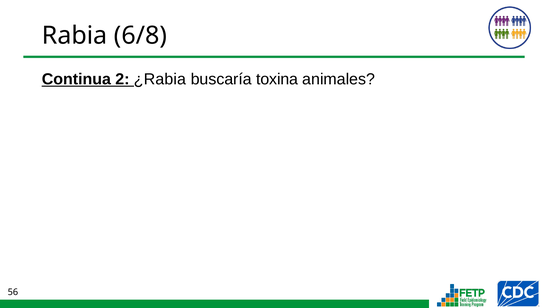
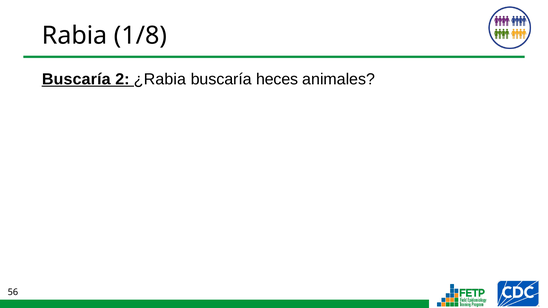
6/8: 6/8 -> 1/8
Continua at (76, 79): Continua -> Buscaría
toxina: toxina -> heces
